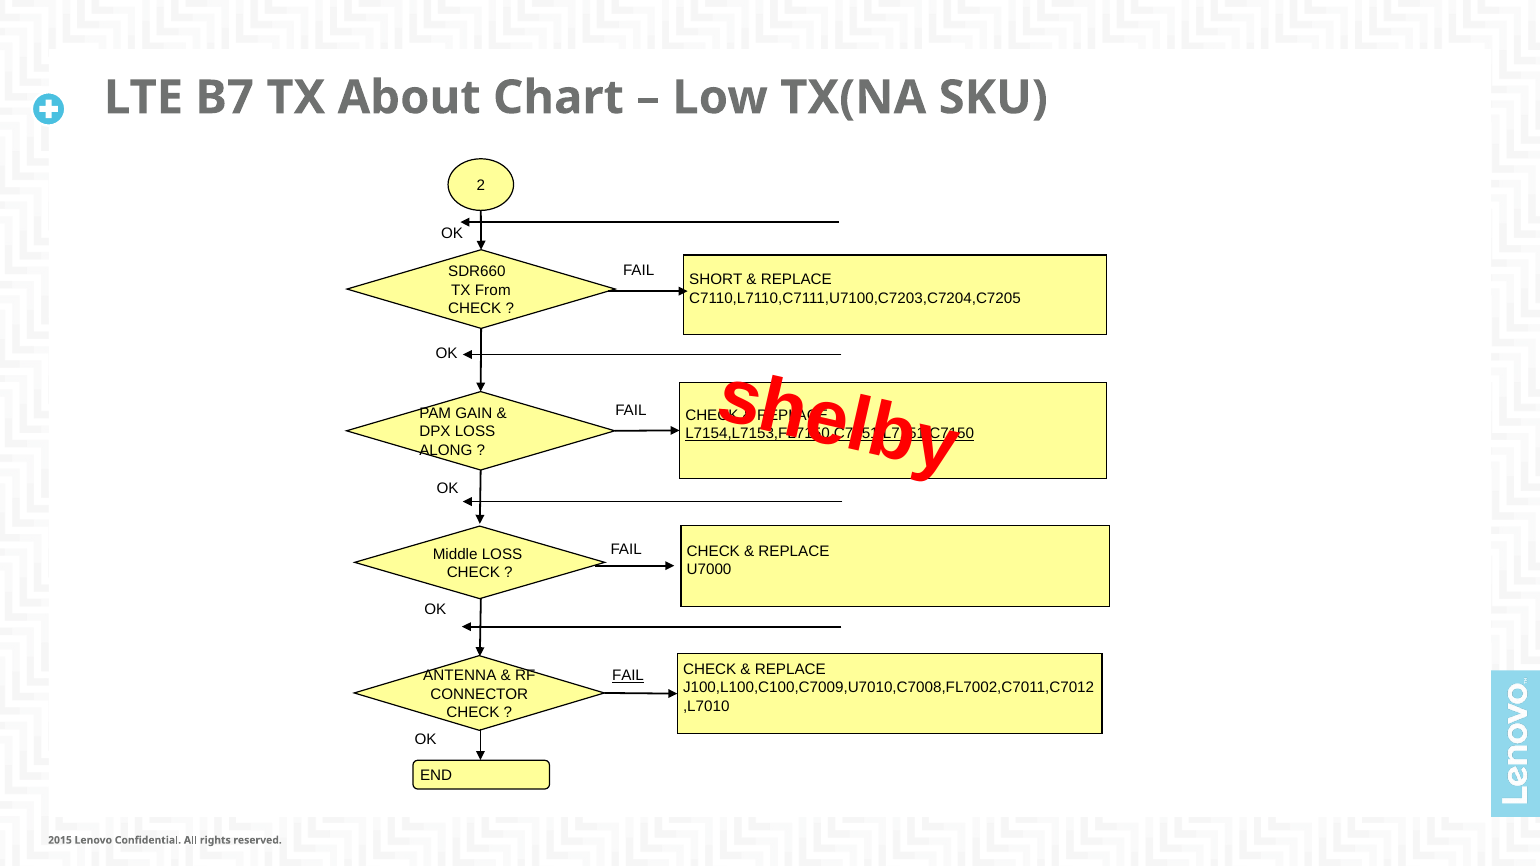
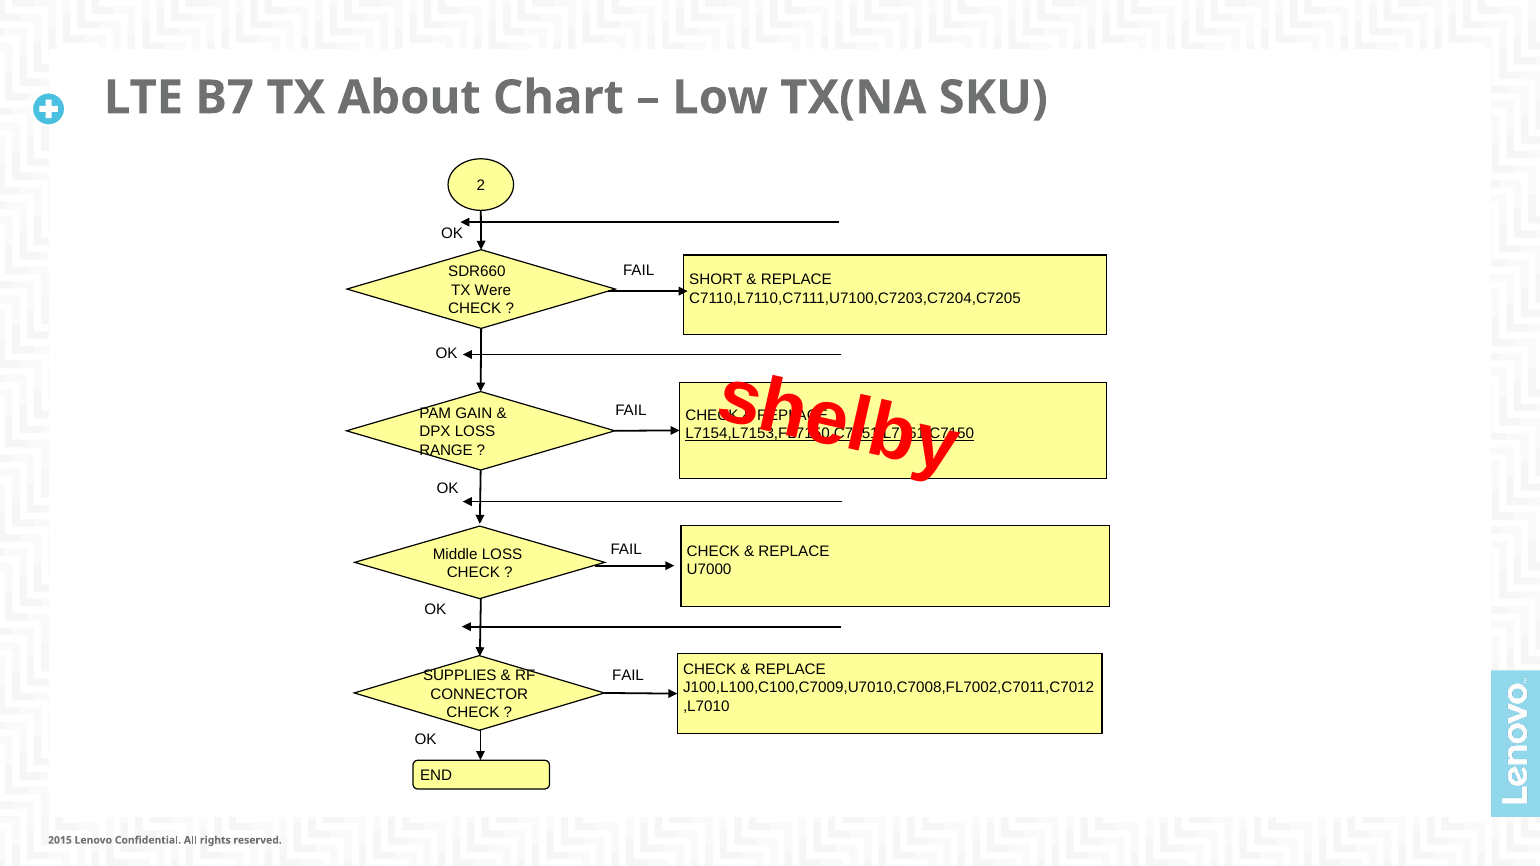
From: From -> Were
ALONG: ALONG -> RANGE
ANTENNA: ANTENNA -> SUPPLIES
FAIL at (628, 676) underline: present -> none
